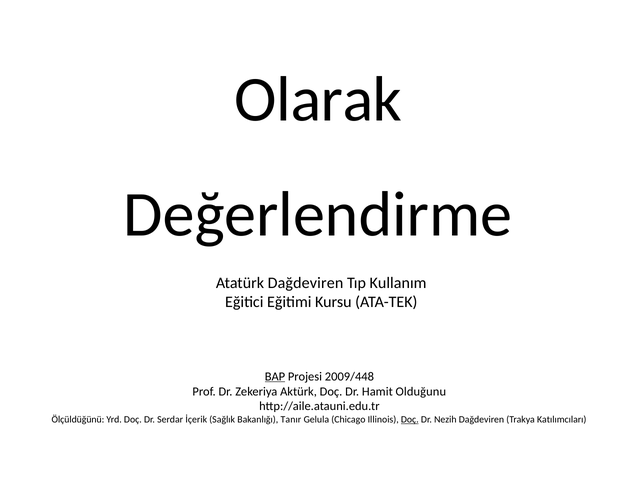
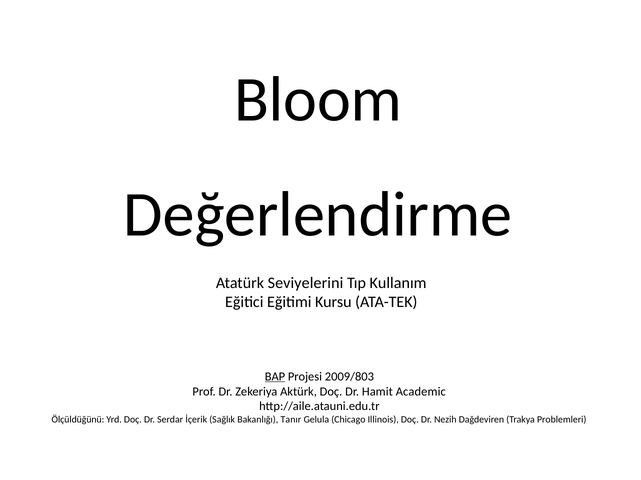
Olarak: Olarak -> Bloom
Atatürk Dağdeviren: Dağdeviren -> Seviyelerini
2009/448: 2009/448 -> 2009/803
Olduğunu: Olduğunu -> Academic
Doç at (410, 420) underline: present -> none
Katılımcıları: Katılımcıları -> Problemleri
